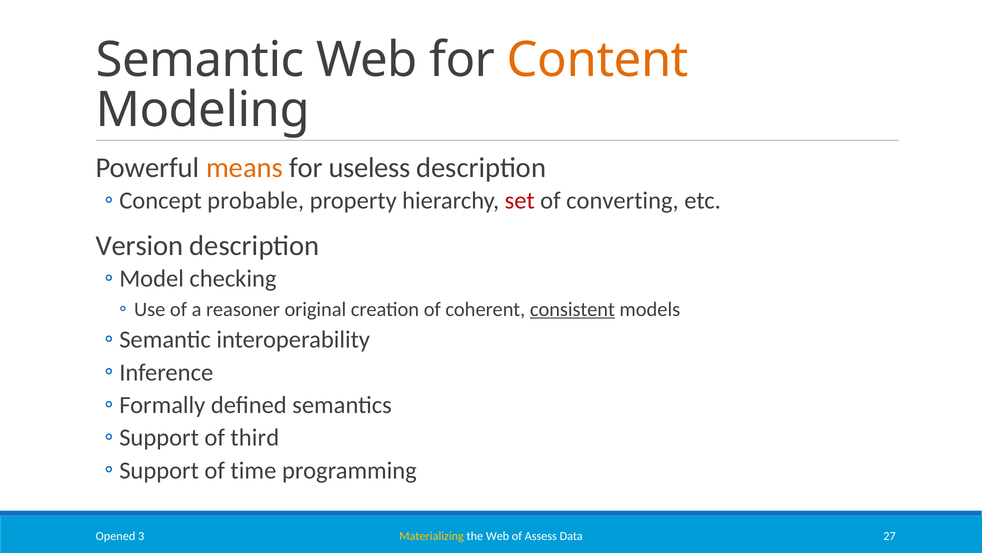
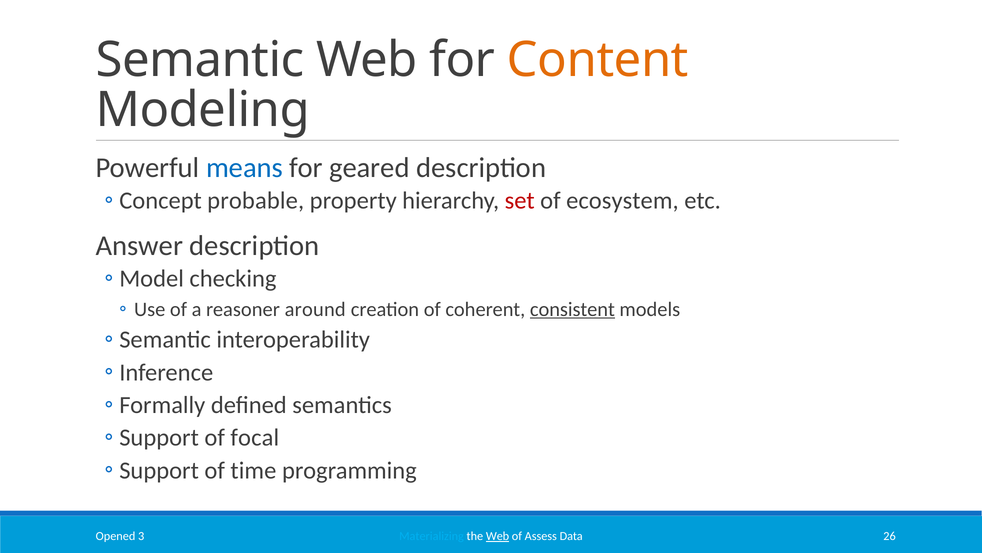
means colour: orange -> blue
useless: useless -> geared
converting: converting -> ecosystem
Version: Version -> Answer
original: original -> around
third: third -> focal
Materializing colour: yellow -> light blue
Web at (498, 536) underline: none -> present
27: 27 -> 26
